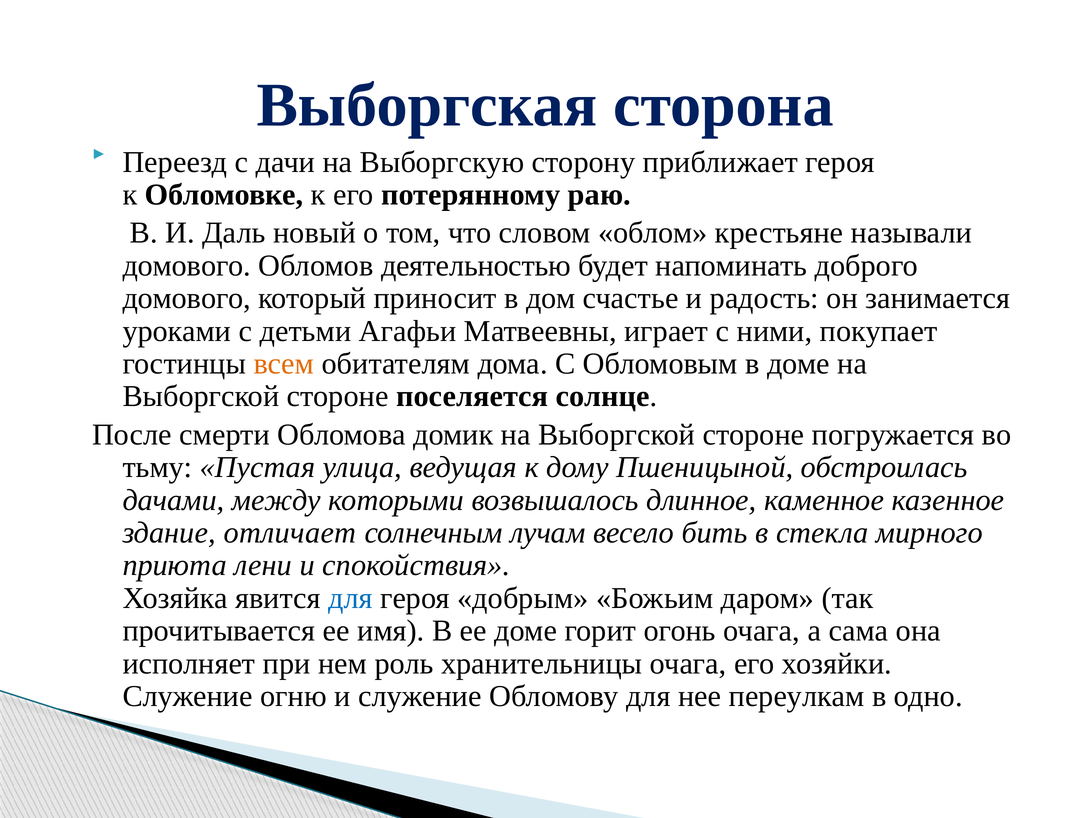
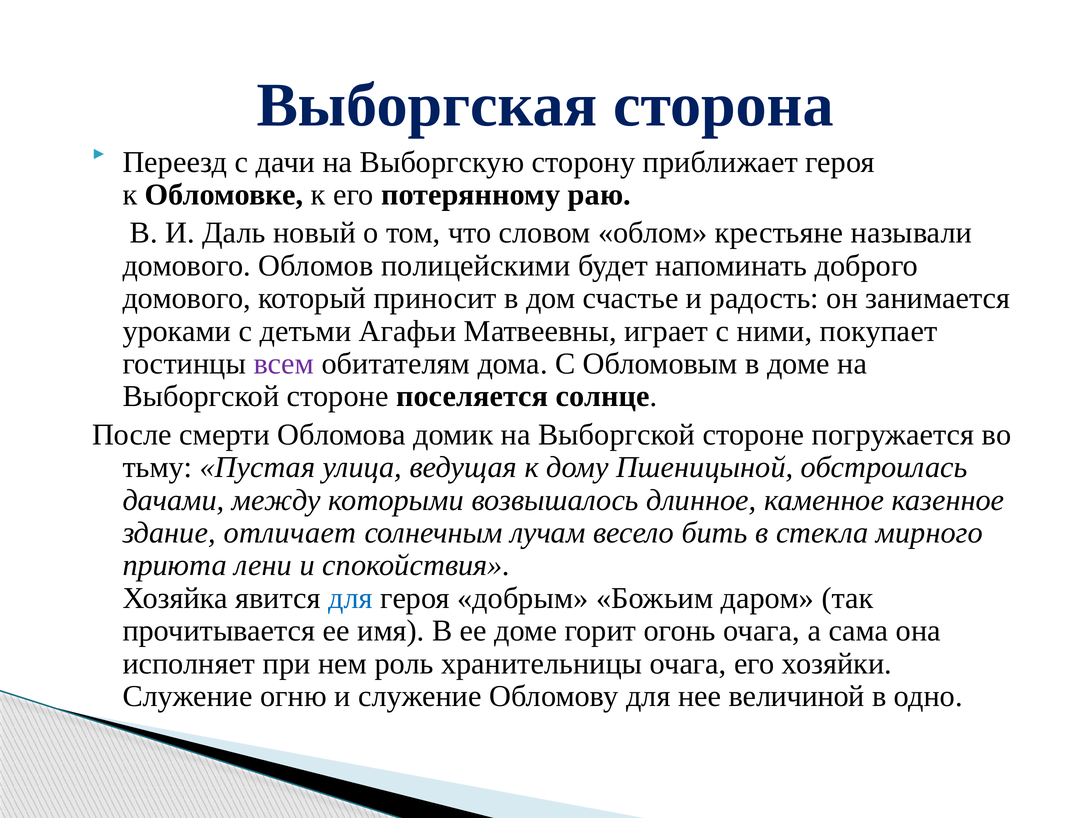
деятельностью: деятельностью -> полицейскими
всем colour: orange -> purple
переулкам: переулкам -> величиной
